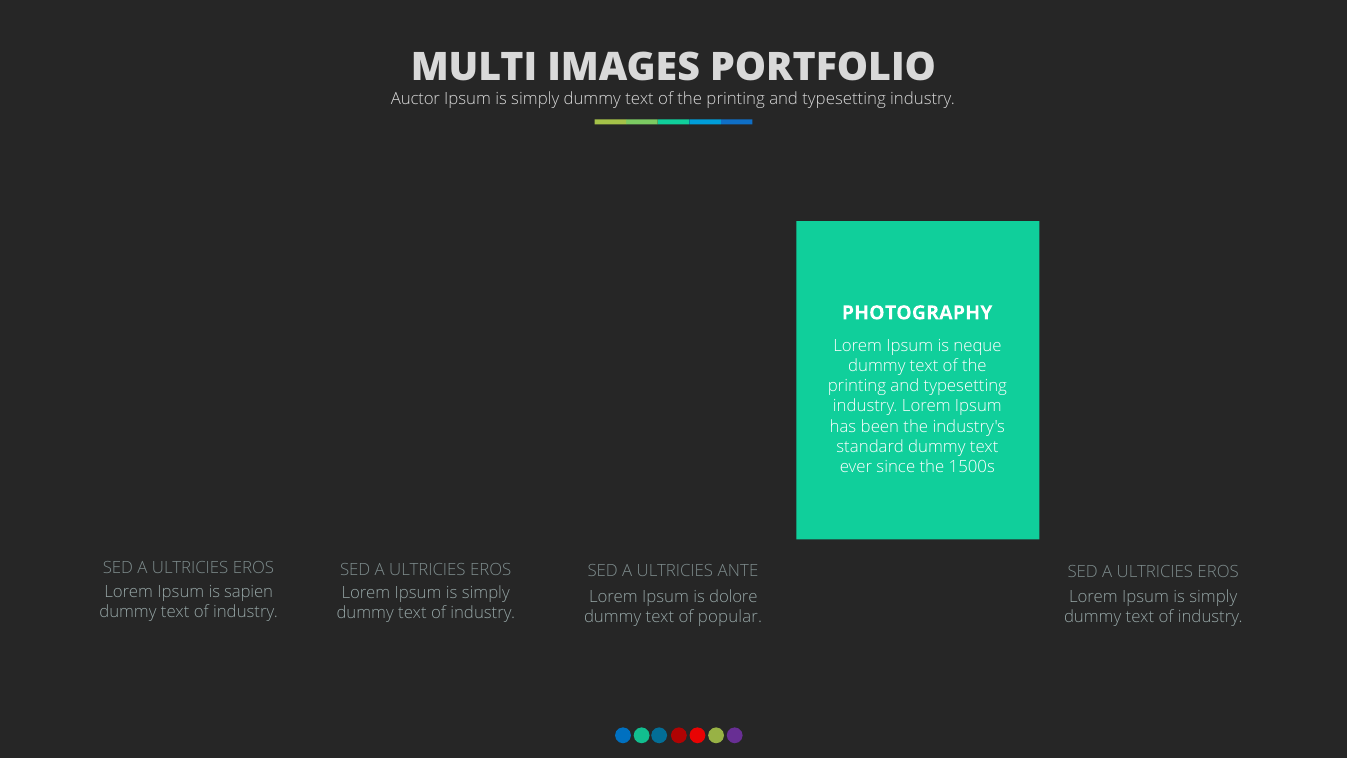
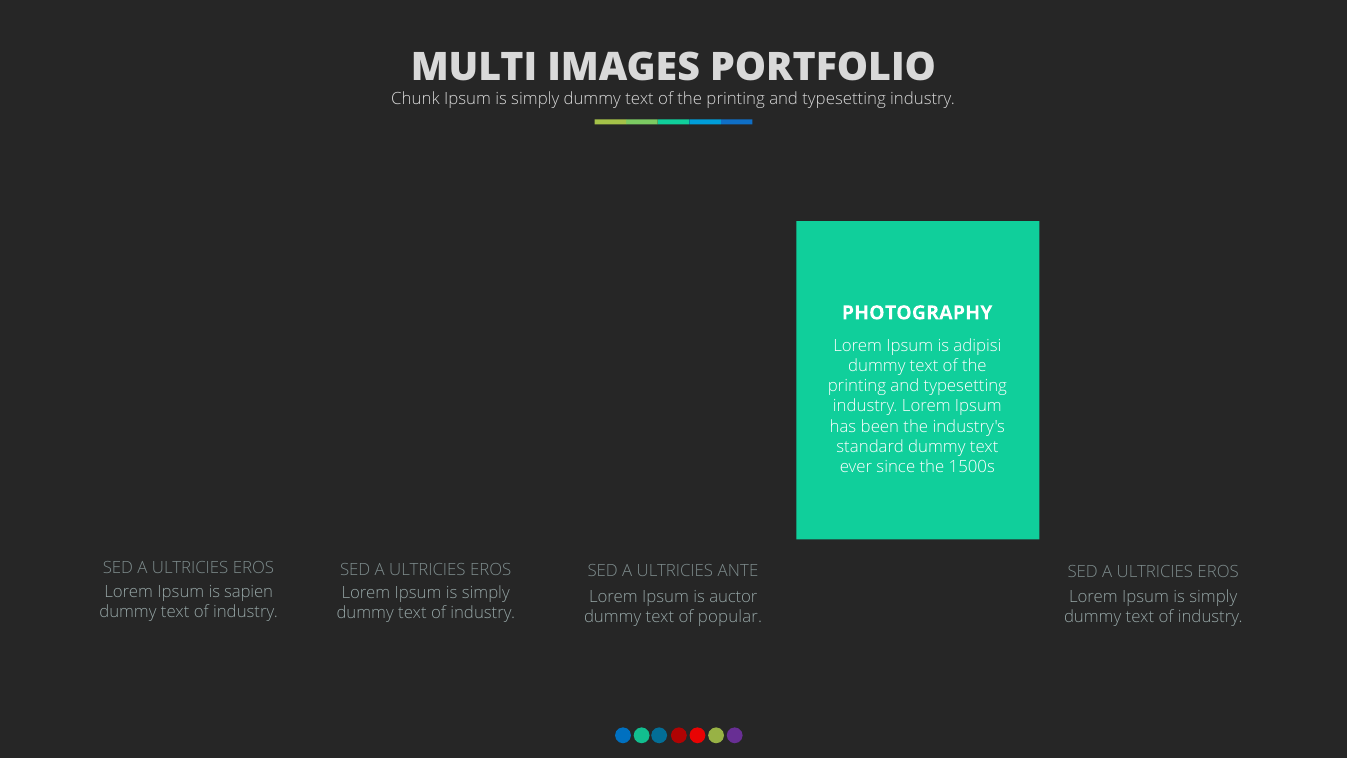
Auctor: Auctor -> Chunk
neque: neque -> adipisi
dolore: dolore -> auctor
